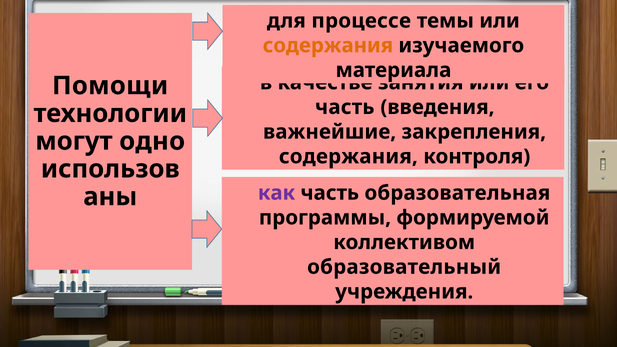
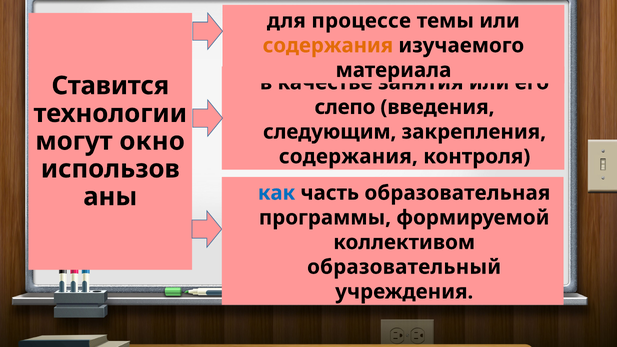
Помощи: Помощи -> Ставится
часть at (345, 107): часть -> слепо
важнейшие: важнейшие -> следующим
одно: одно -> окно
как colour: purple -> blue
